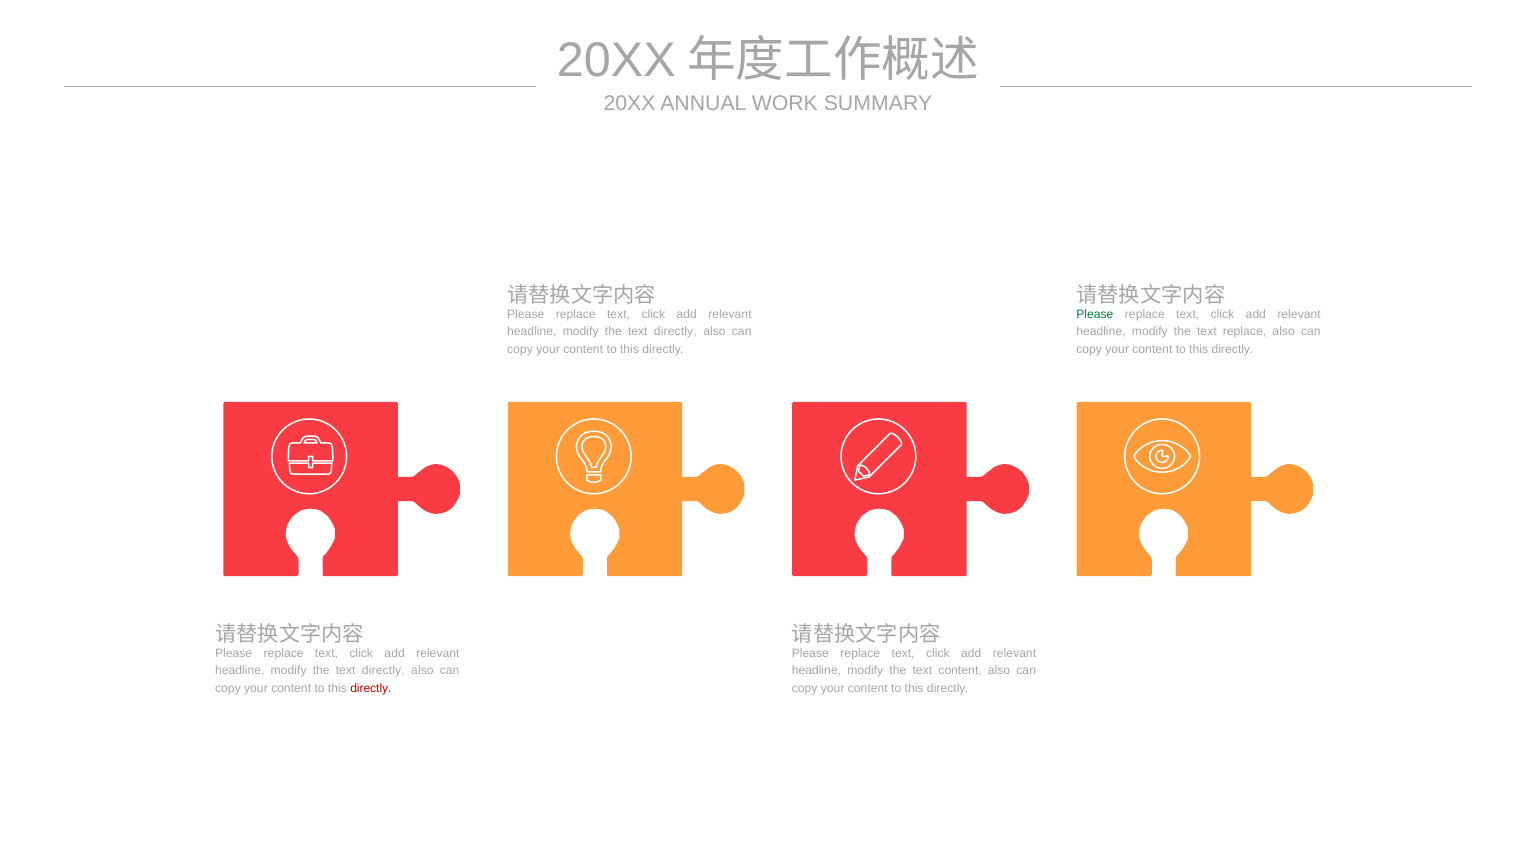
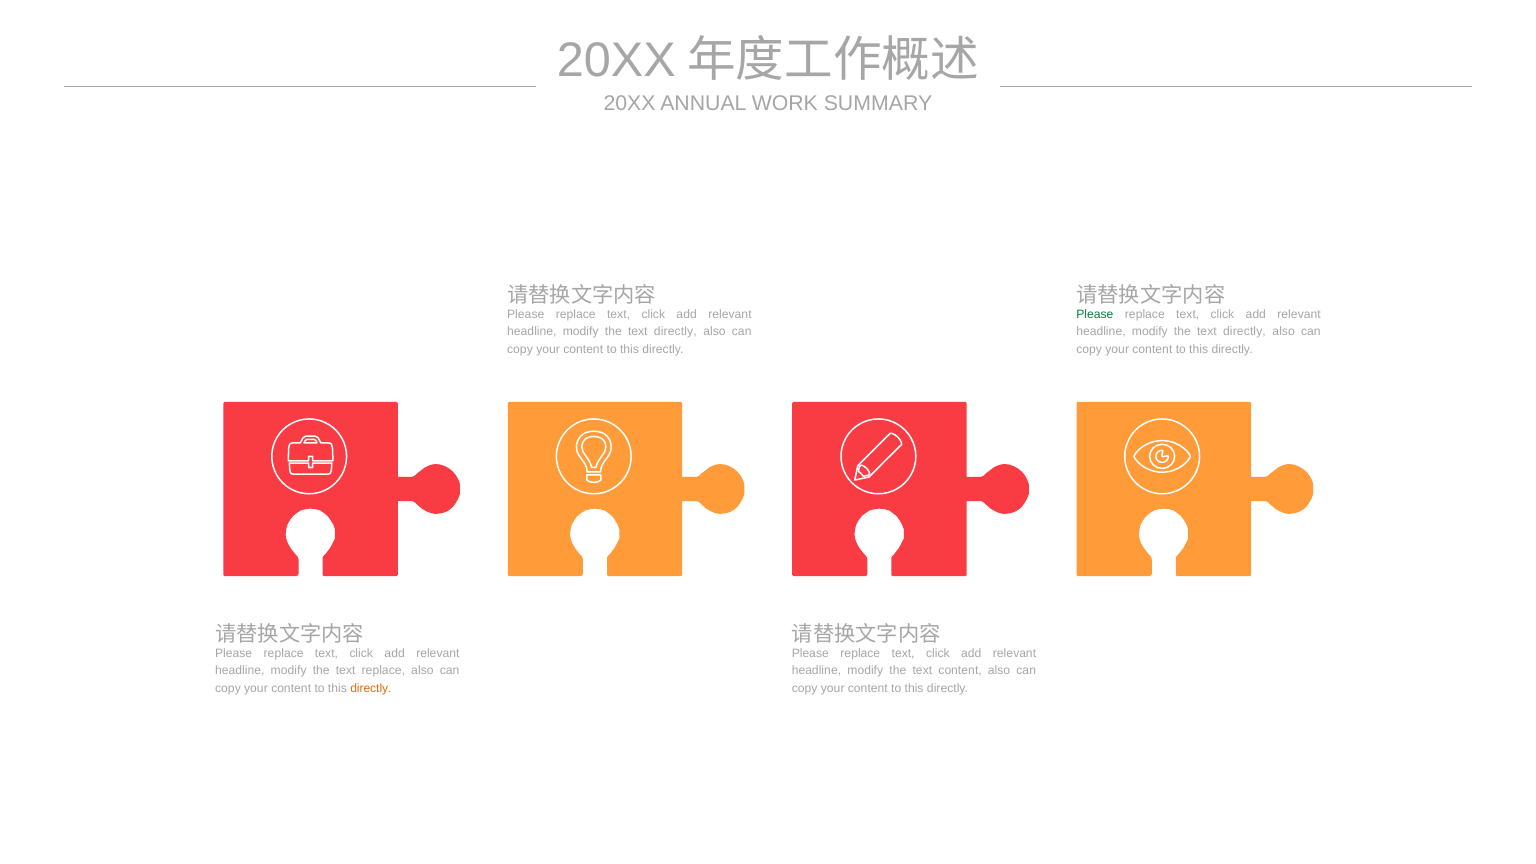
replace at (1245, 332): replace -> directly
directly at (383, 671): directly -> replace
directly at (371, 688) colour: red -> orange
